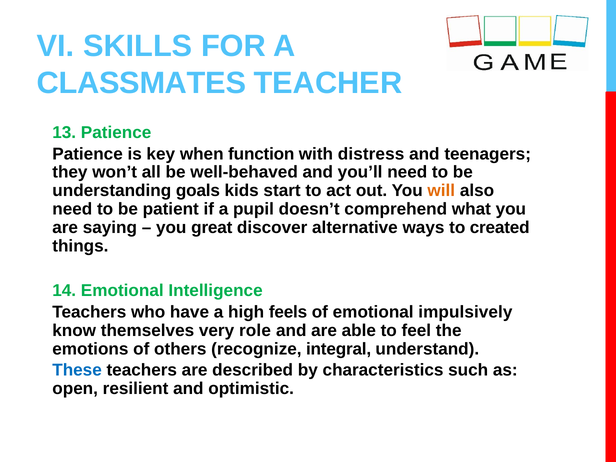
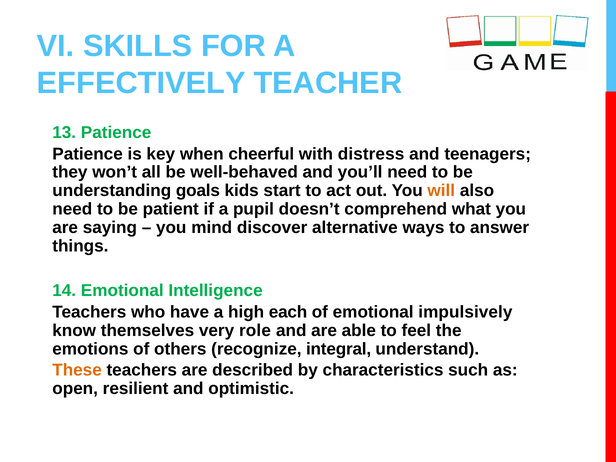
CLASSMATES: CLASSMATES -> EFFECTIVELY
function: function -> cheerful
great: great -> mind
created: created -> answer
feels: feels -> each
These colour: blue -> orange
